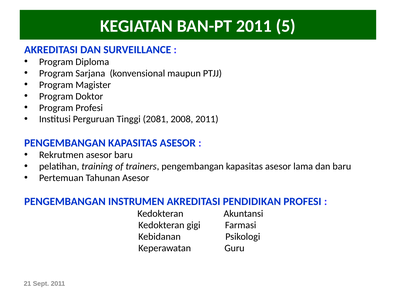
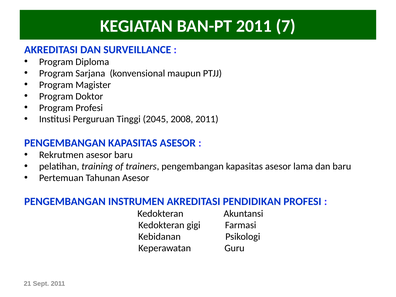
5: 5 -> 7
2081: 2081 -> 2045
